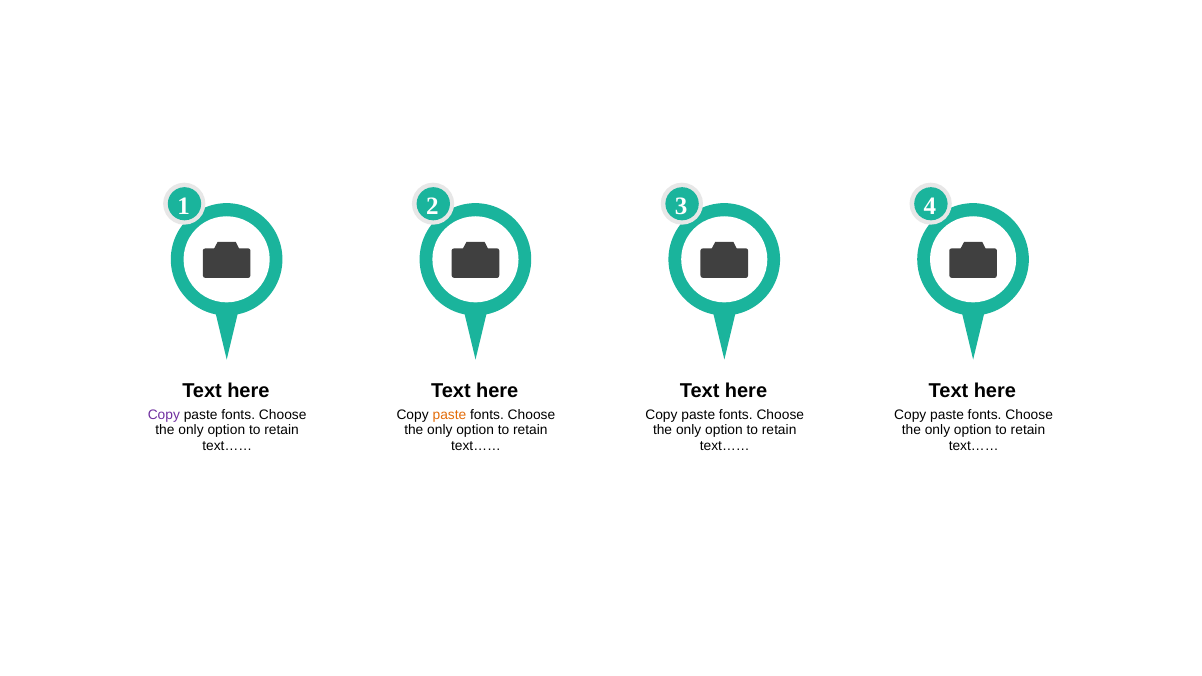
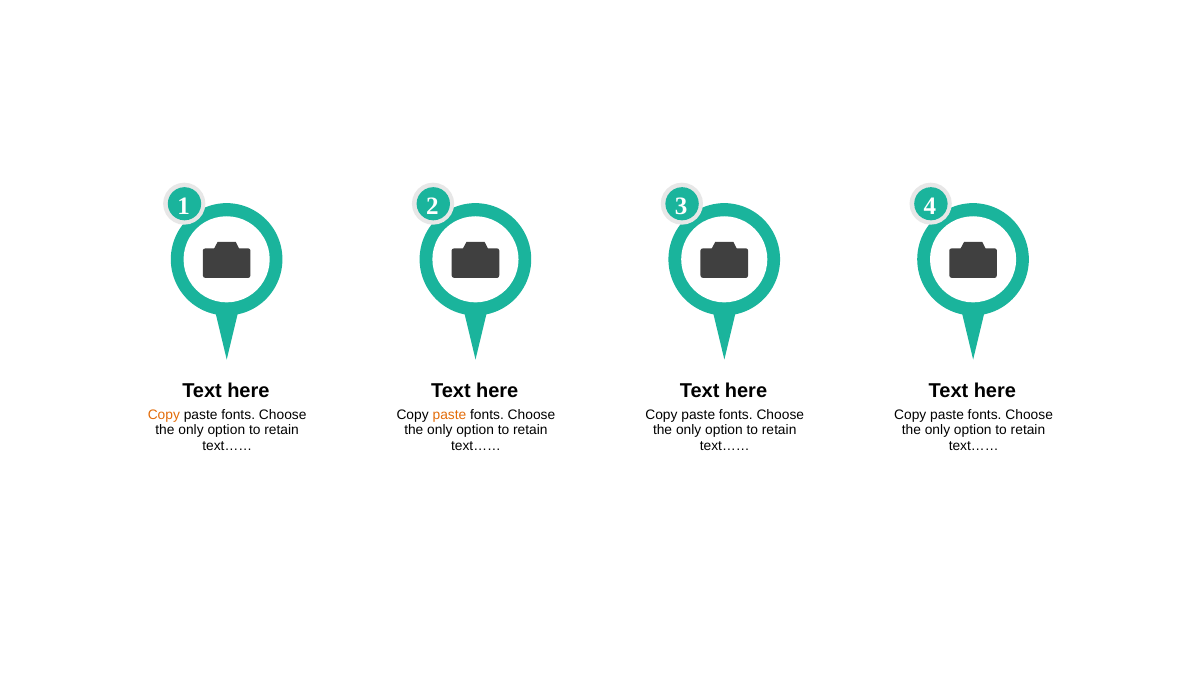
Copy at (164, 415) colour: purple -> orange
